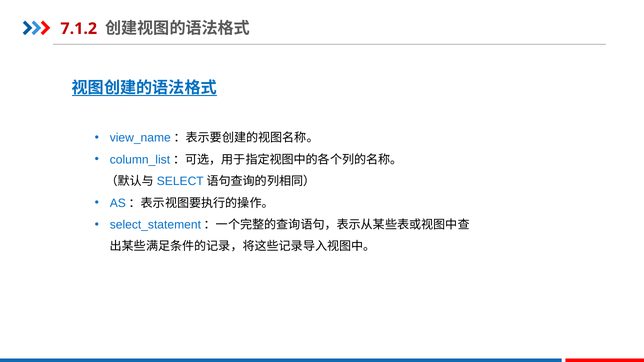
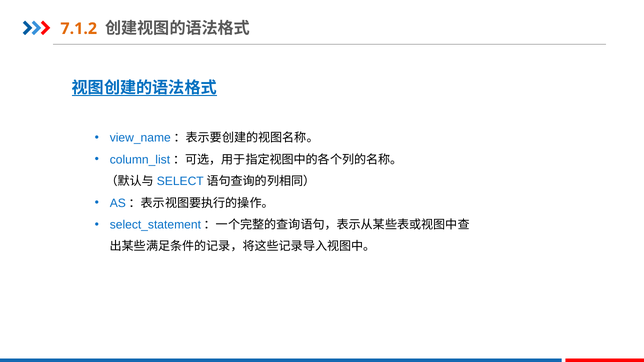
7.1.2 colour: red -> orange
